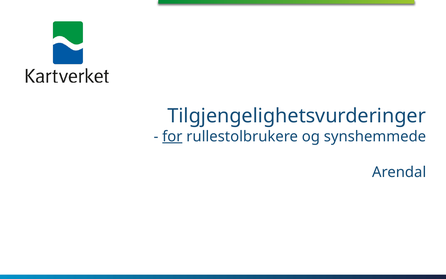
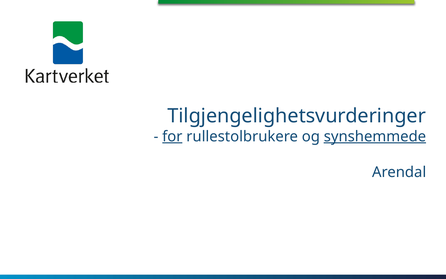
synshemmede underline: none -> present
